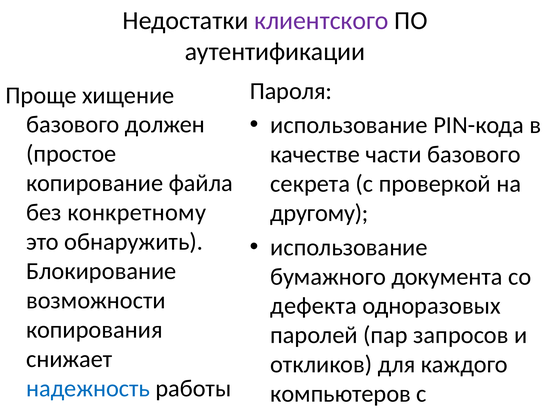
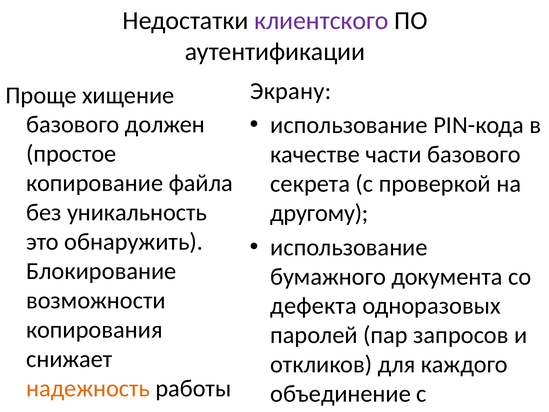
Пароля: Пароля -> Экрану
конкретному: конкретному -> уникальность
надежность colour: blue -> orange
компьютеров: компьютеров -> объединение
